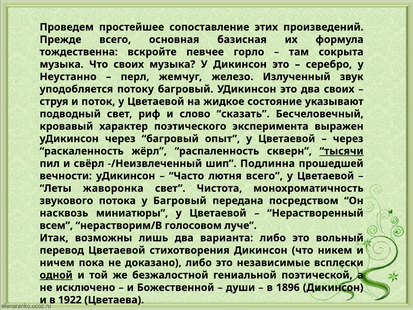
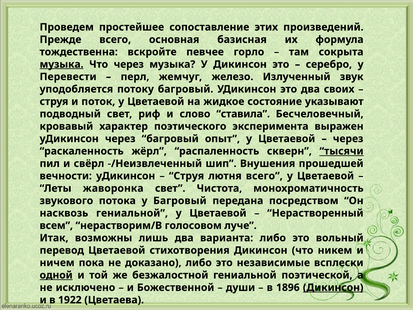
музыка at (62, 64) underline: none -> present
Что своих: своих -> через
Неустанно: Неустанно -> Перевести
сказать: сказать -> ставила
Подлинна: Подлинна -> Внушения
Часто at (186, 176): Часто -> Струя
насквозь миниатюры: миниатюры -> гениальной
Дикинсон at (333, 287) underline: none -> present
